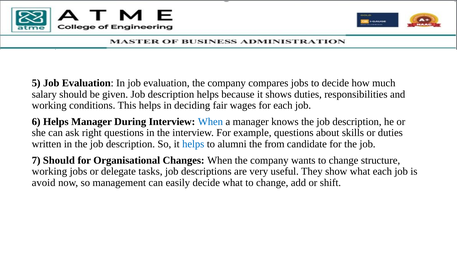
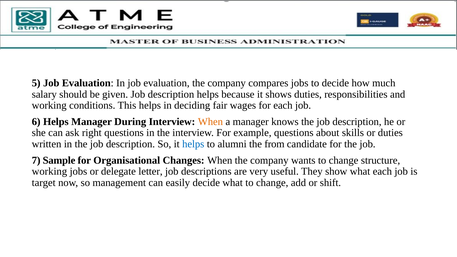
When at (210, 122) colour: blue -> orange
7 Should: Should -> Sample
tasks: tasks -> letter
avoid: avoid -> target
